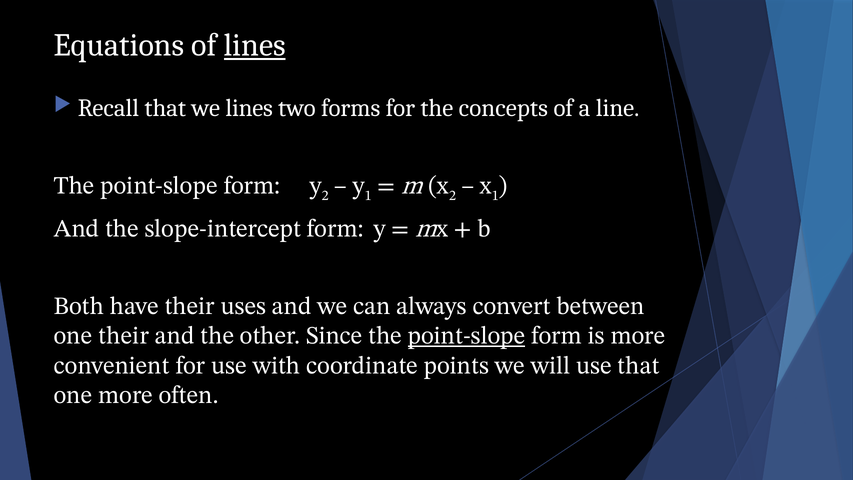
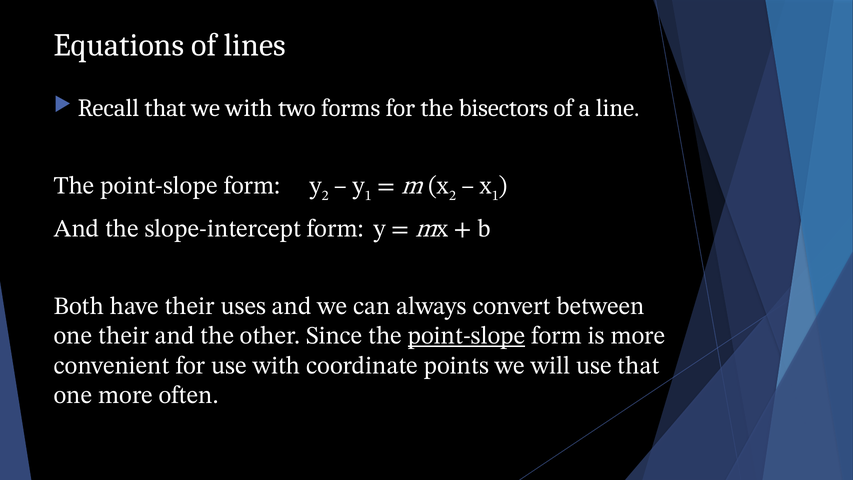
lines at (255, 45) underline: present -> none
we lines: lines -> with
concepts: concepts -> bisectors
